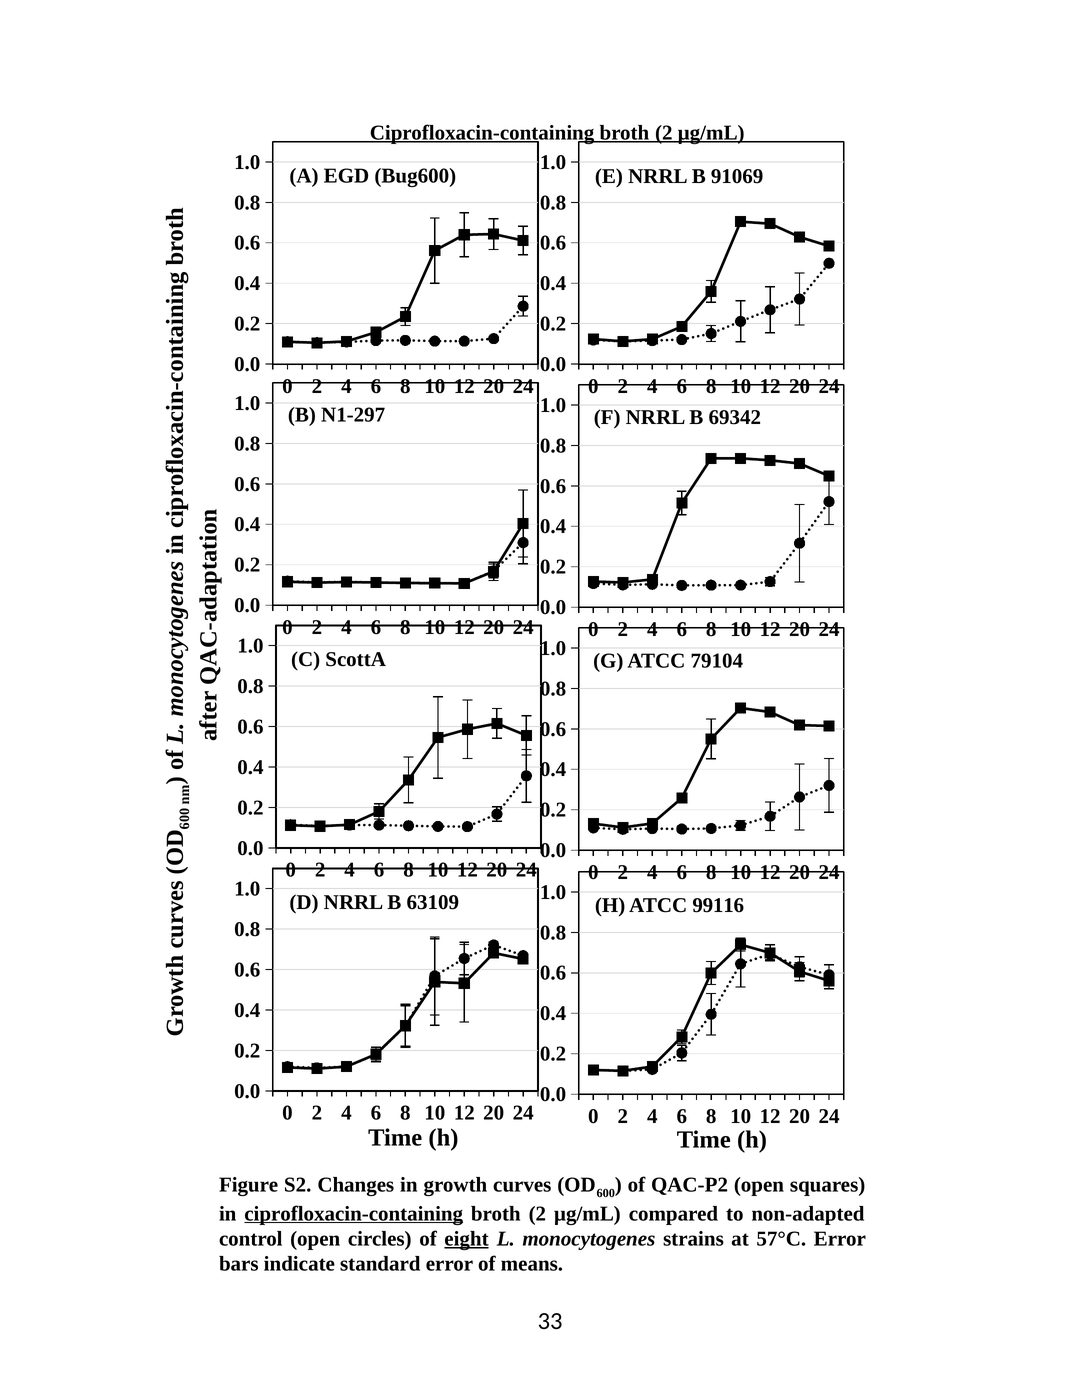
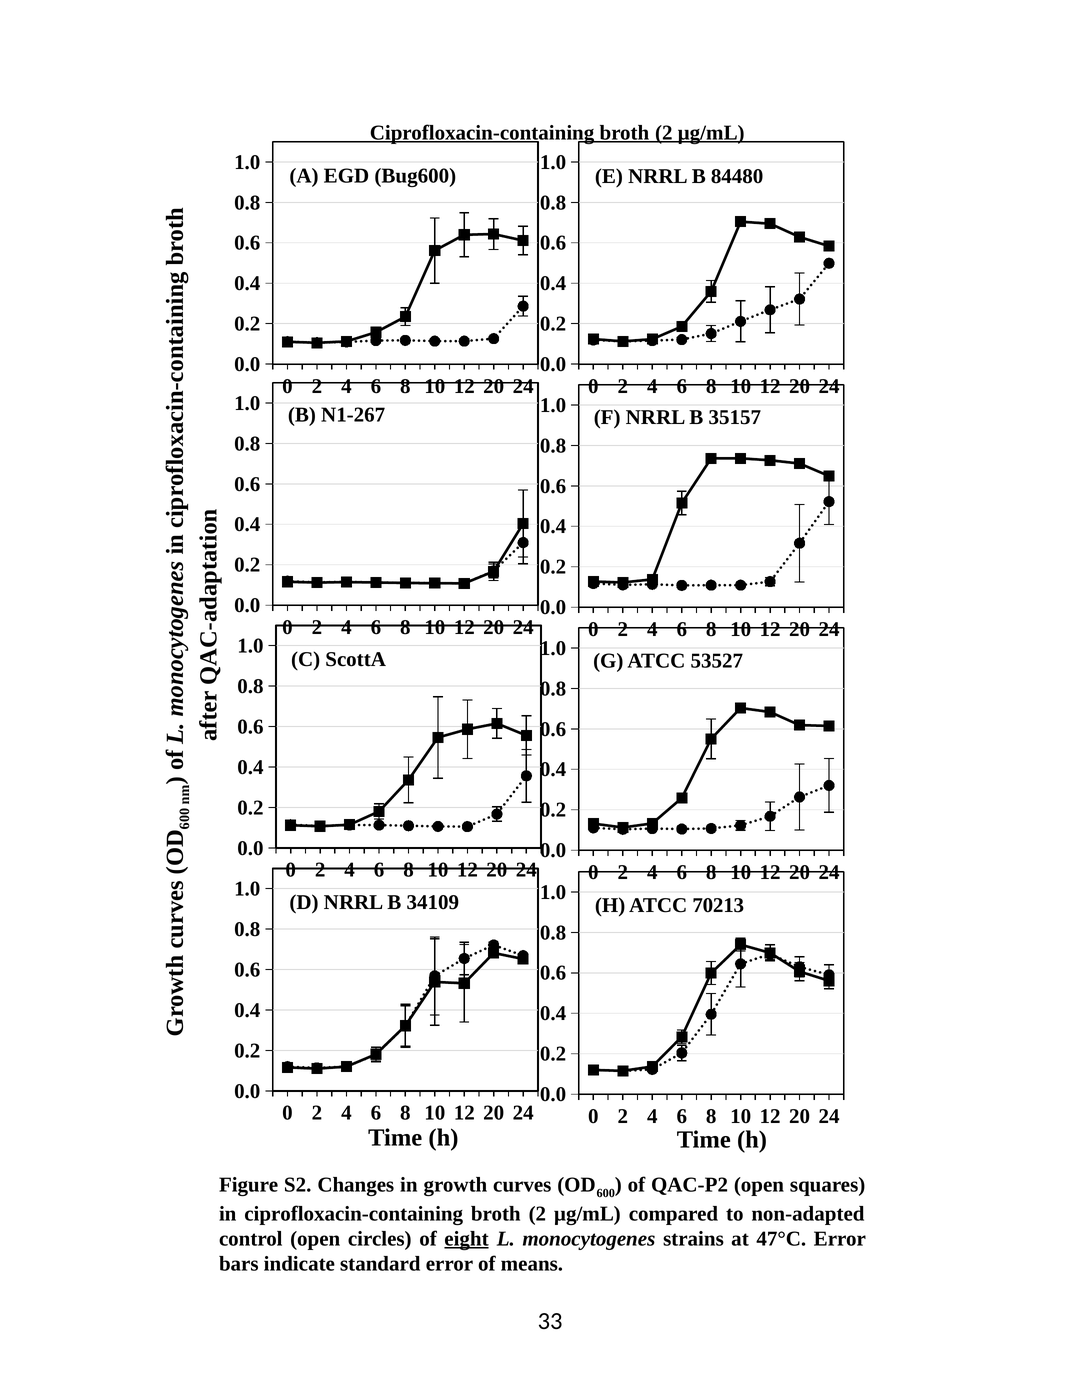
91069: 91069 -> 84480
N1-297: N1-297 -> N1-267
69342: 69342 -> 35157
79104: 79104 -> 53527
63109: 63109 -> 34109
99116: 99116 -> 70213
ciprofloxacin-containing at (354, 1214) underline: present -> none
57°C: 57°C -> 47°C
